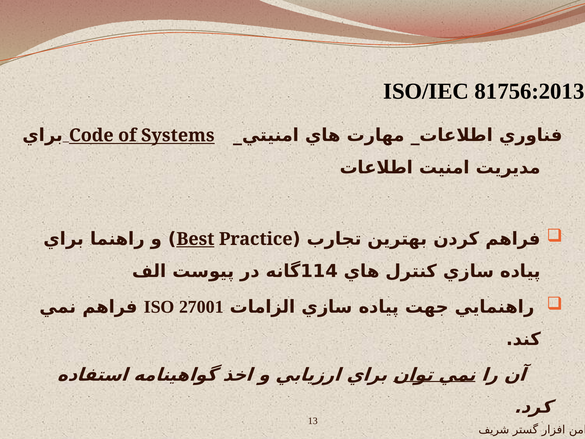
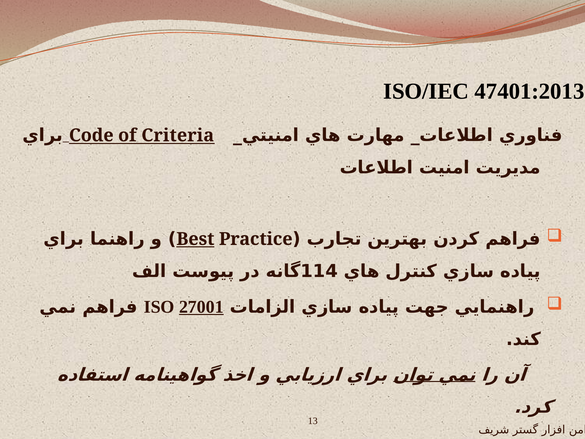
81756:2013: 81756:2013 -> 47401:2013
Systems: Systems -> Criteria
27001 underline: none -> present
